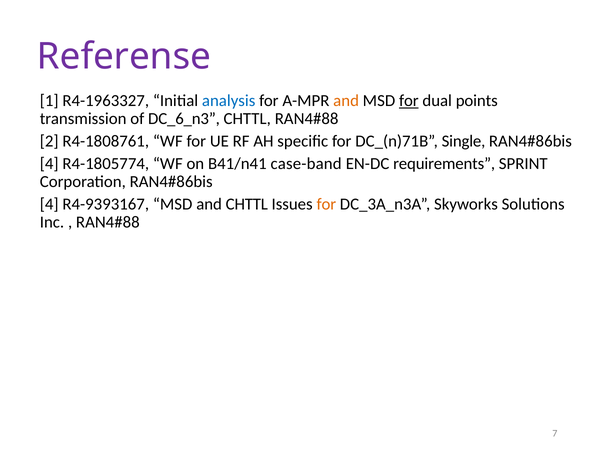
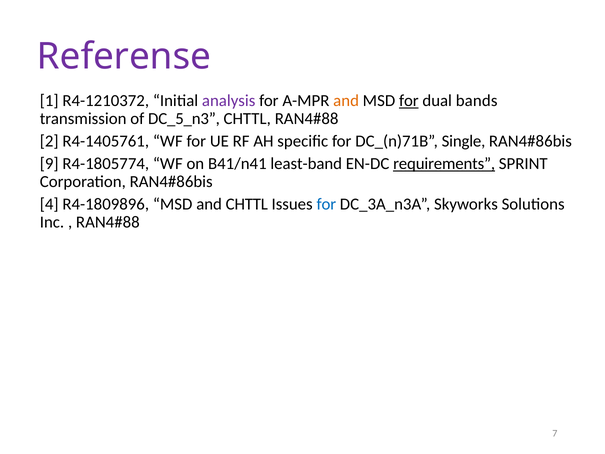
R4-1963327: R4-1963327 -> R4-1210372
analysis colour: blue -> purple
points: points -> bands
DC_6_n3: DC_6_n3 -> DC_5_n3
R4-1808761: R4-1808761 -> R4-1405761
4 at (49, 164): 4 -> 9
case-band: case-band -> least-band
requirements underline: none -> present
R4-9393167: R4-9393167 -> R4-1809896
for at (326, 204) colour: orange -> blue
